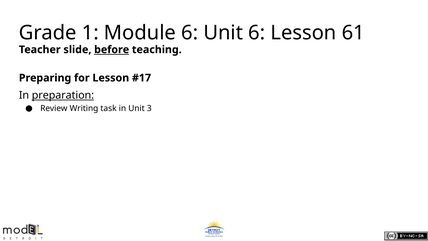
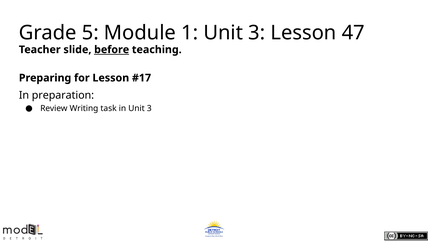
1: 1 -> 5
Module 6: 6 -> 1
6 at (257, 33): 6 -> 3
61: 61 -> 47
preparation underline: present -> none
